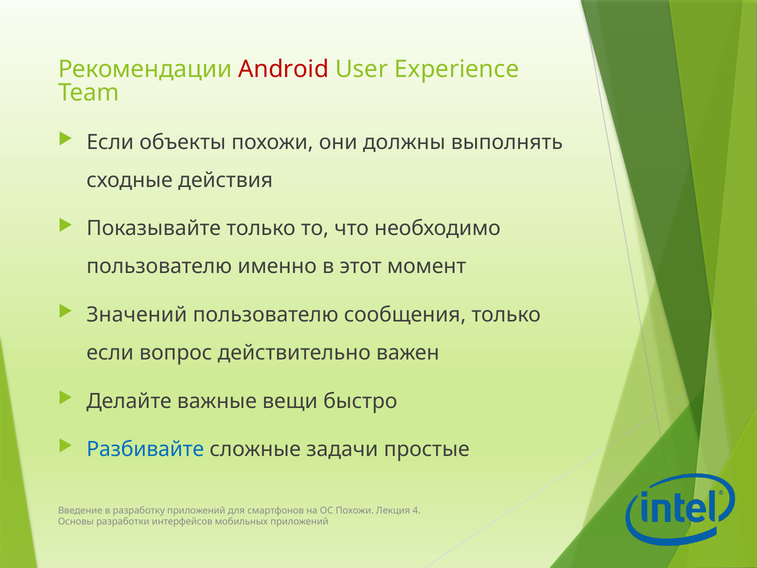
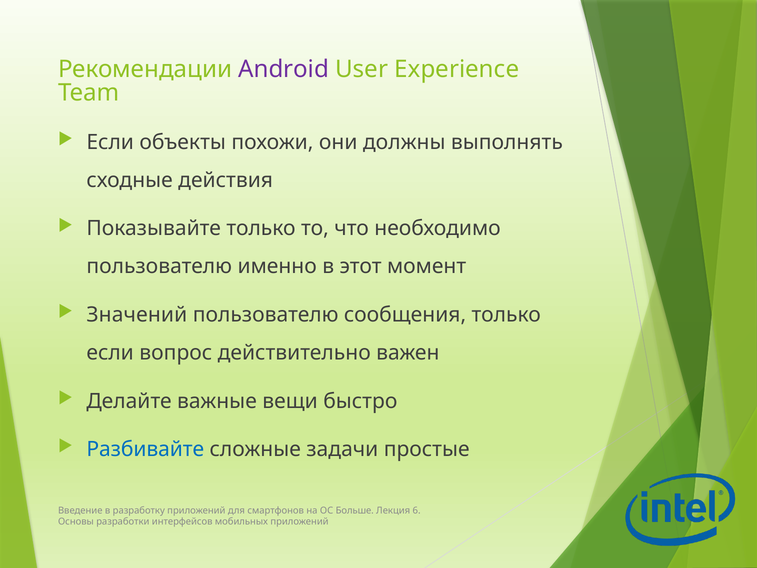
Android colour: red -> purple
ОС Похожи: Похожи -> Больше
4: 4 -> 6
